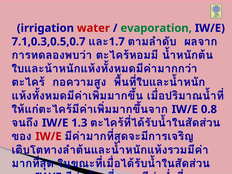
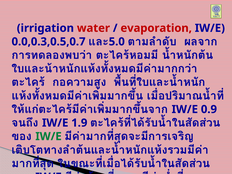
evaporation colour: green -> red
7.1,0.3,0.5,0.7: 7.1,0.3,0.5,0.7 -> 0.0,0.3,0.5,0.7
1.7: 1.7 -> 5.0
0.8: 0.8 -> 0.9
1.3: 1.3 -> 1.9
IW/E at (49, 136) colour: red -> green
